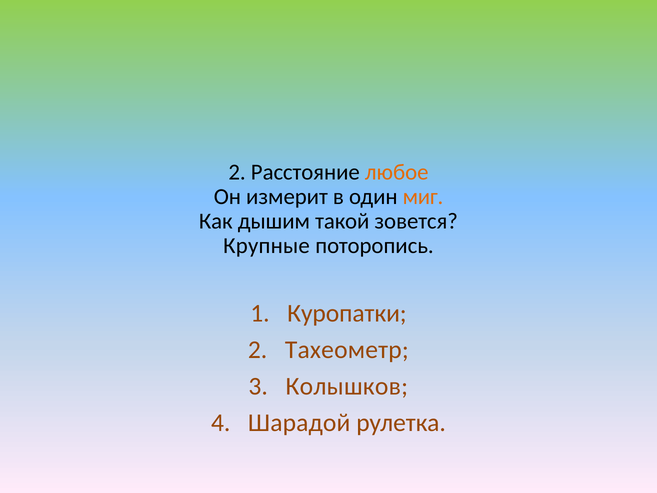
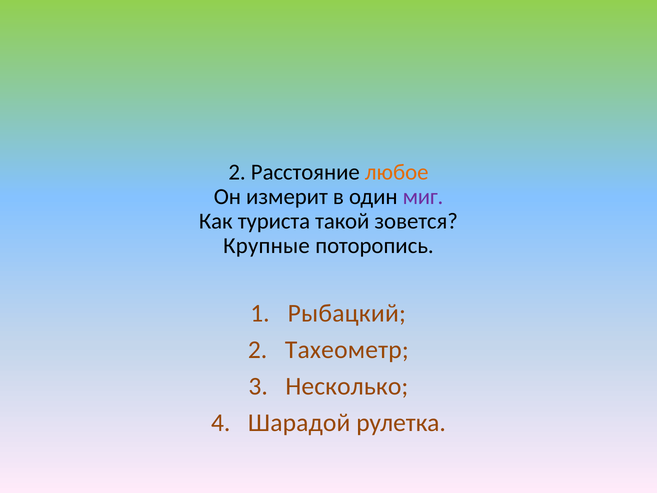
миг colour: orange -> purple
дышим: дышим -> туриста
Куропатки: Куропатки -> Рыбацкий
Колышков: Колышков -> Несколько
